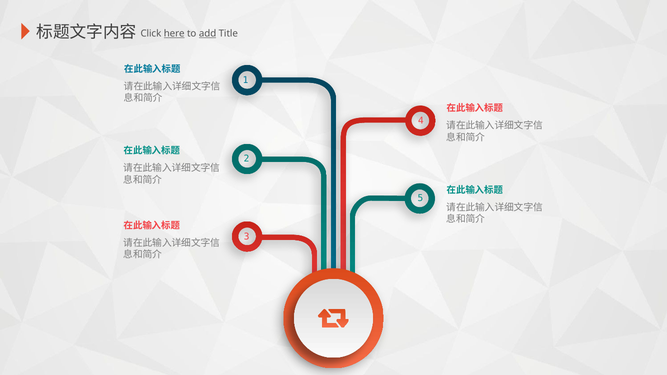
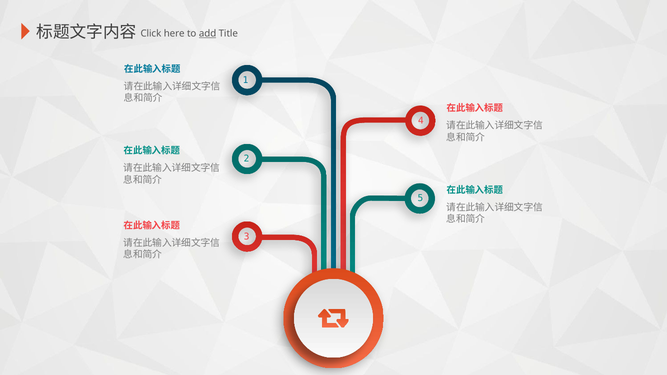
here underline: present -> none
